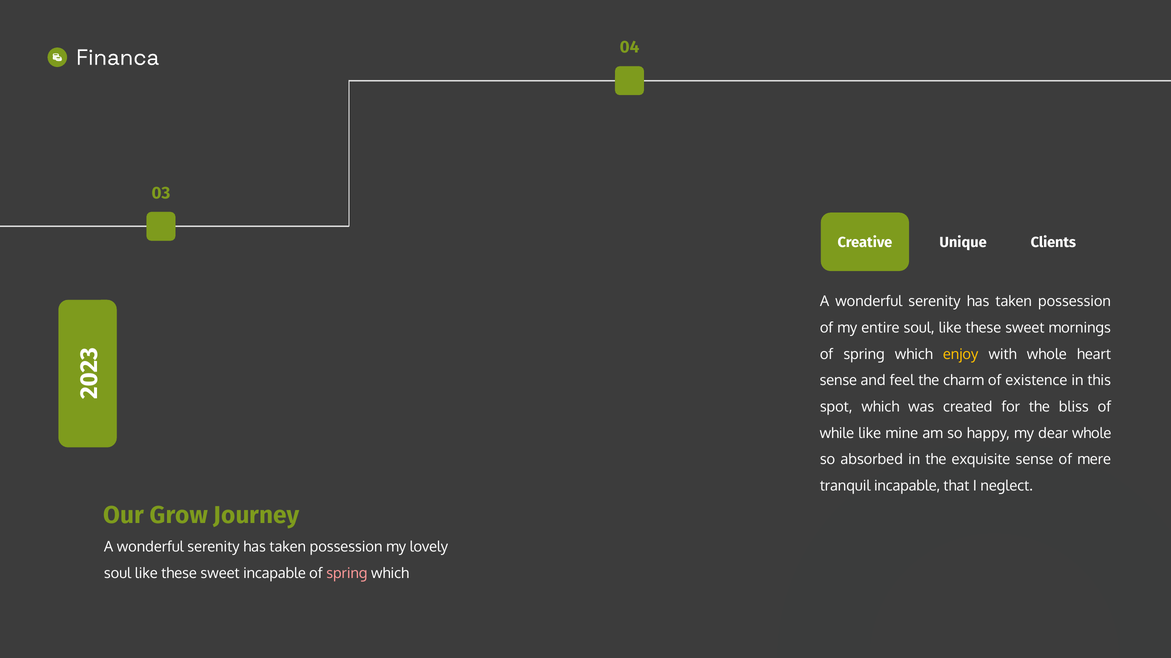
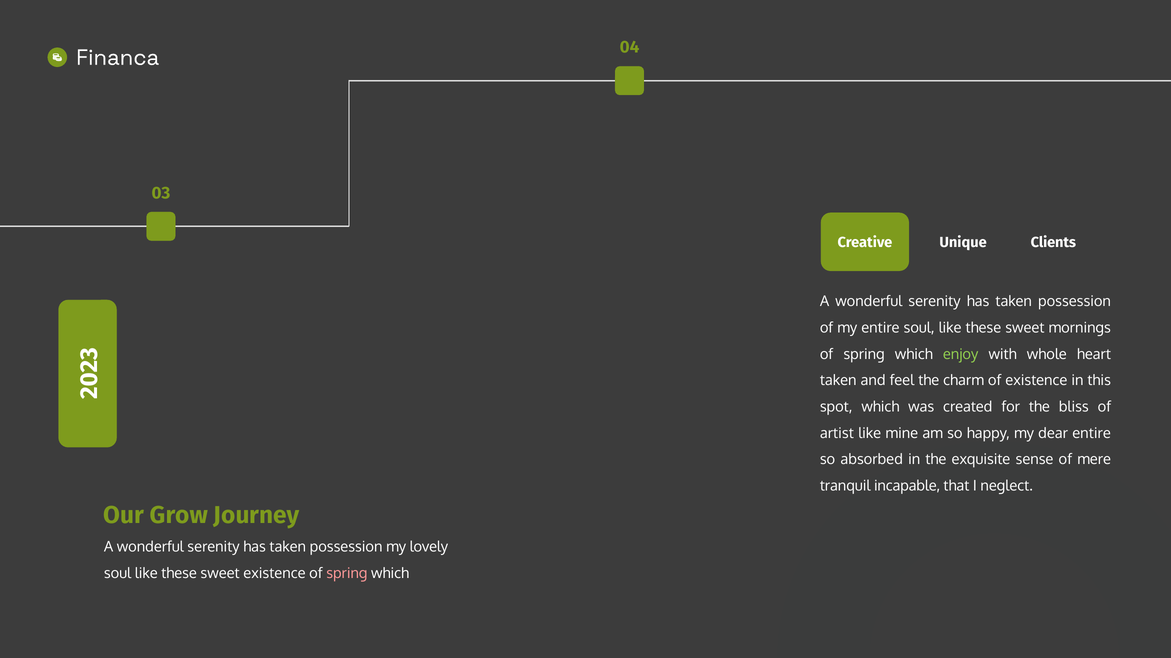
enjoy colour: yellow -> light green
sense at (838, 381): sense -> taken
while: while -> artist
dear whole: whole -> entire
sweet incapable: incapable -> existence
